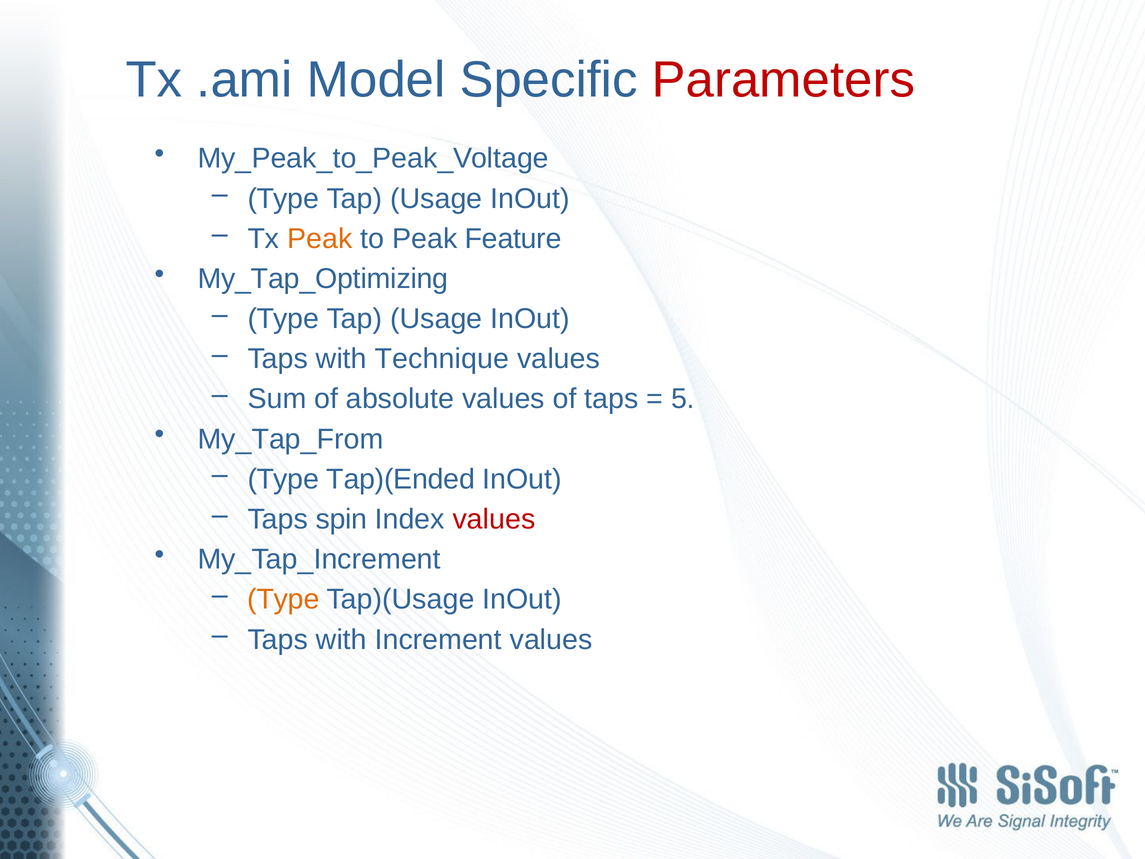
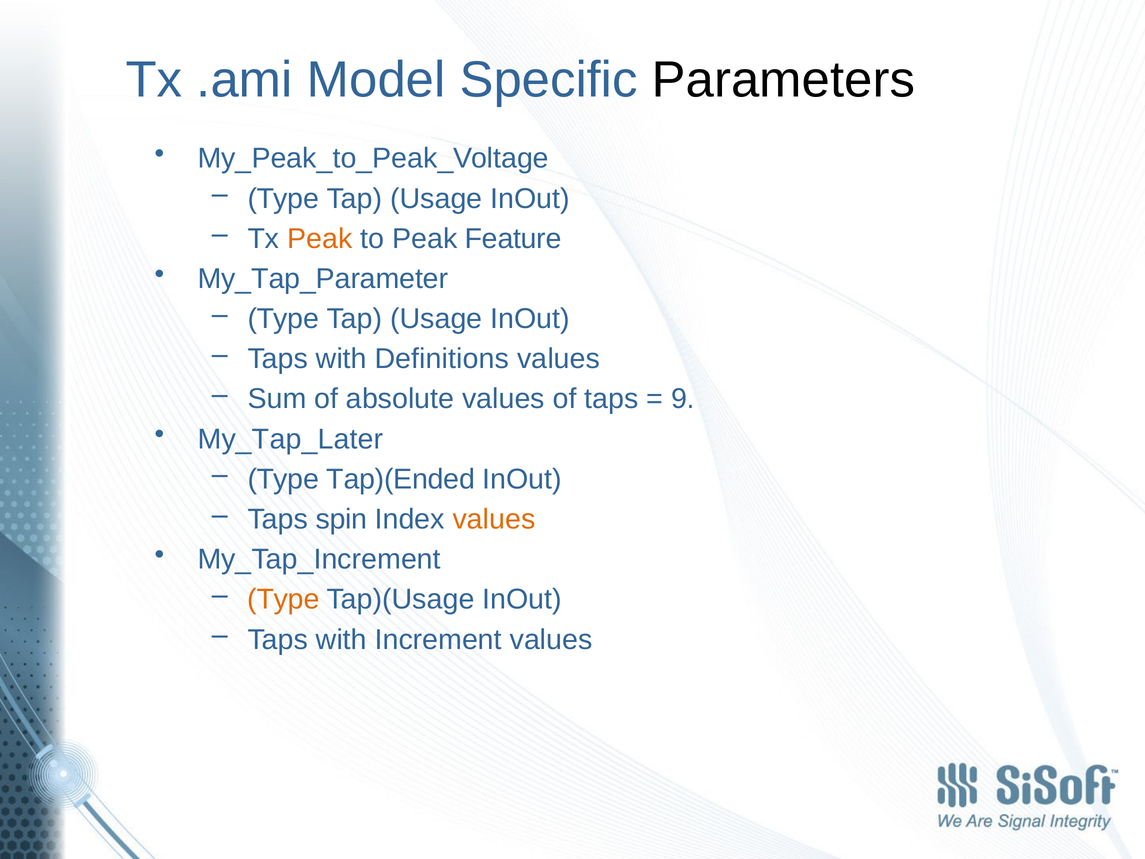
Parameters colour: red -> black
My_Tap_Optimizing: My_Tap_Optimizing -> My_Tap_Parameter
Technique: Technique -> Definitions
5: 5 -> 9
My_Tap_From: My_Tap_From -> My_Tap_Later
values at (494, 519) colour: red -> orange
